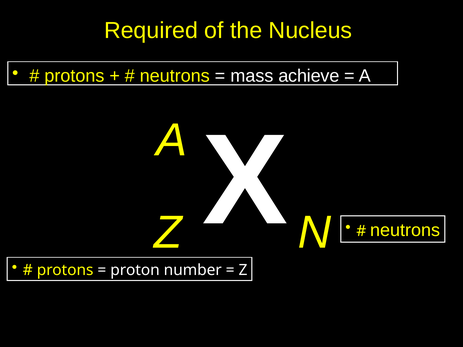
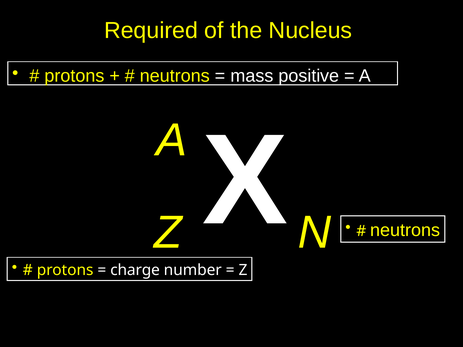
achieve: achieve -> positive
proton: proton -> charge
